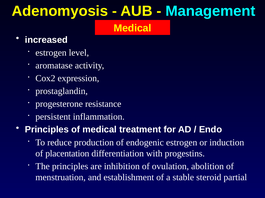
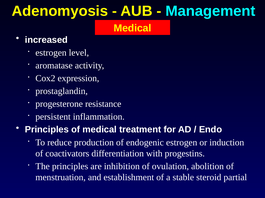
placentation: placentation -> coactivators
